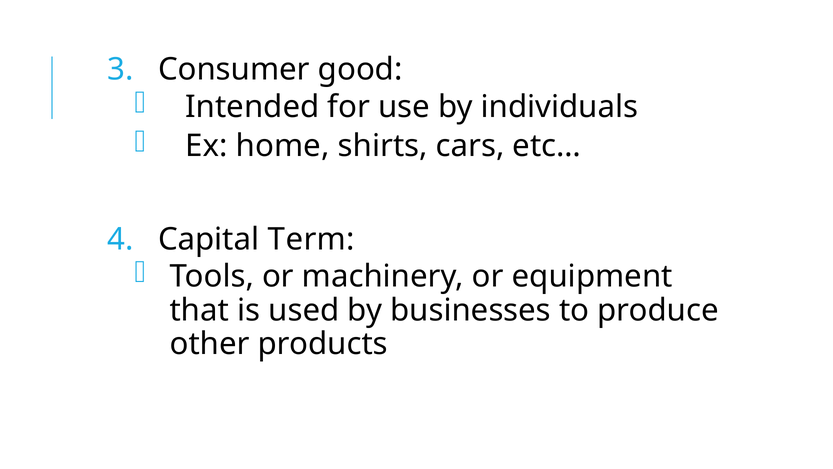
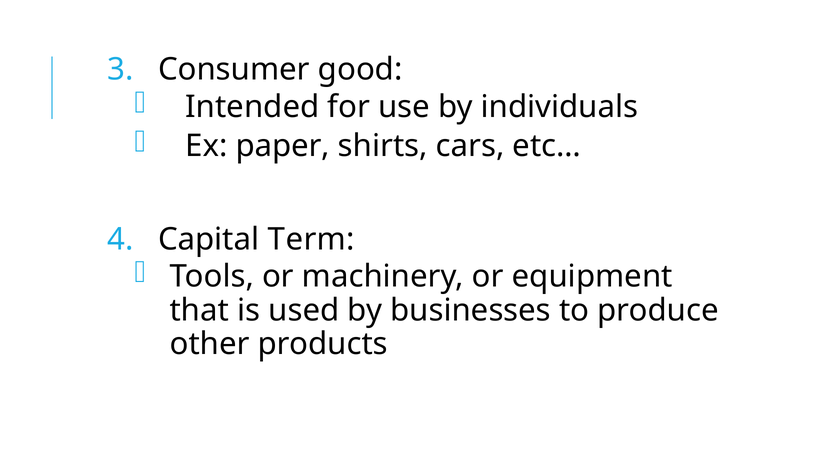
home: home -> paper
